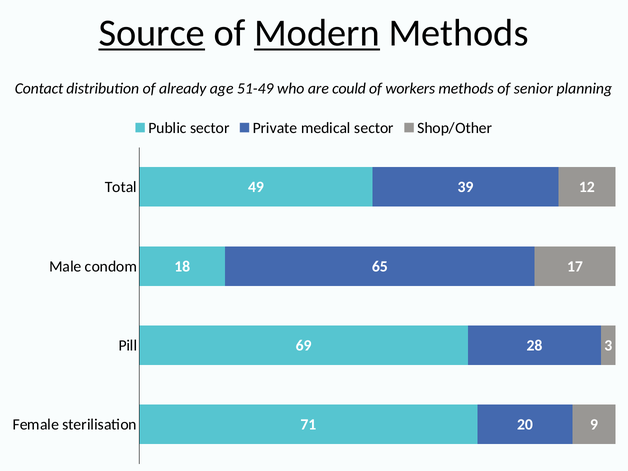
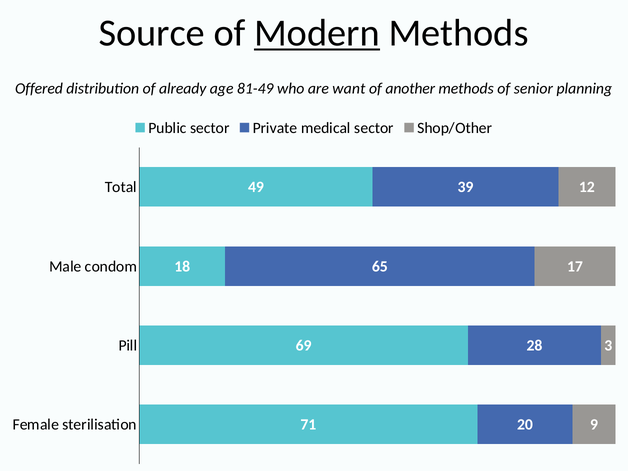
Source underline: present -> none
Contact: Contact -> Offered
51-49: 51-49 -> 81-49
could: could -> want
workers: workers -> another
